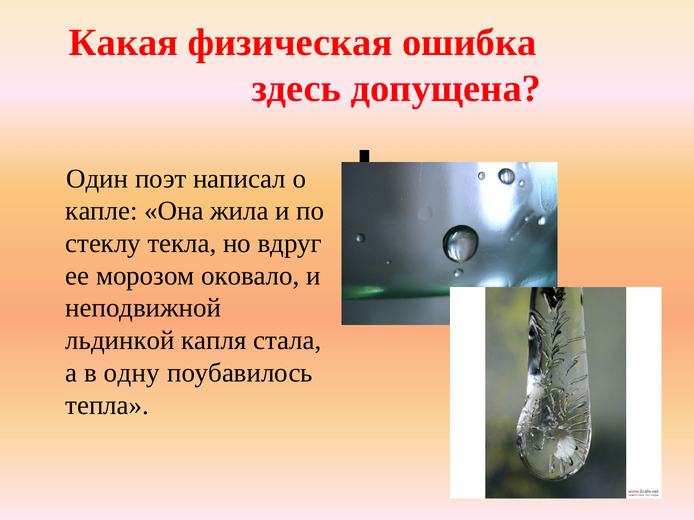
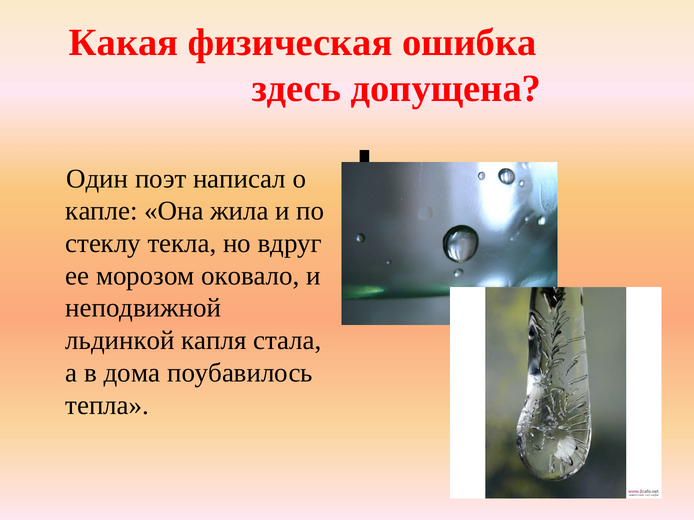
одну: одну -> дома
